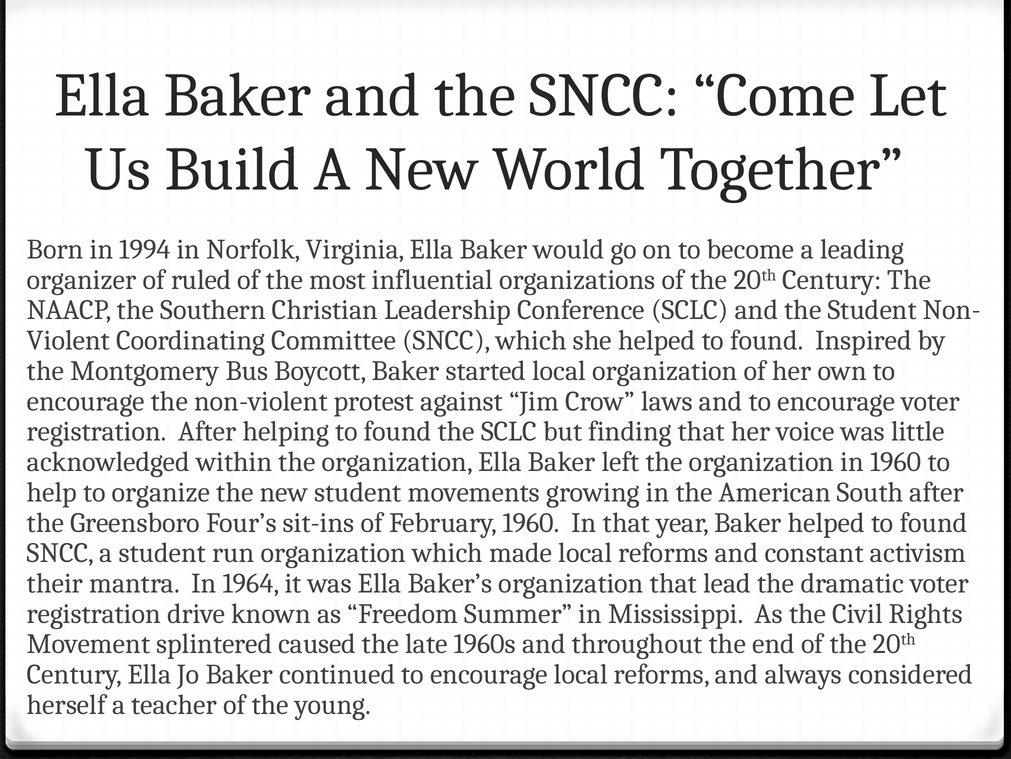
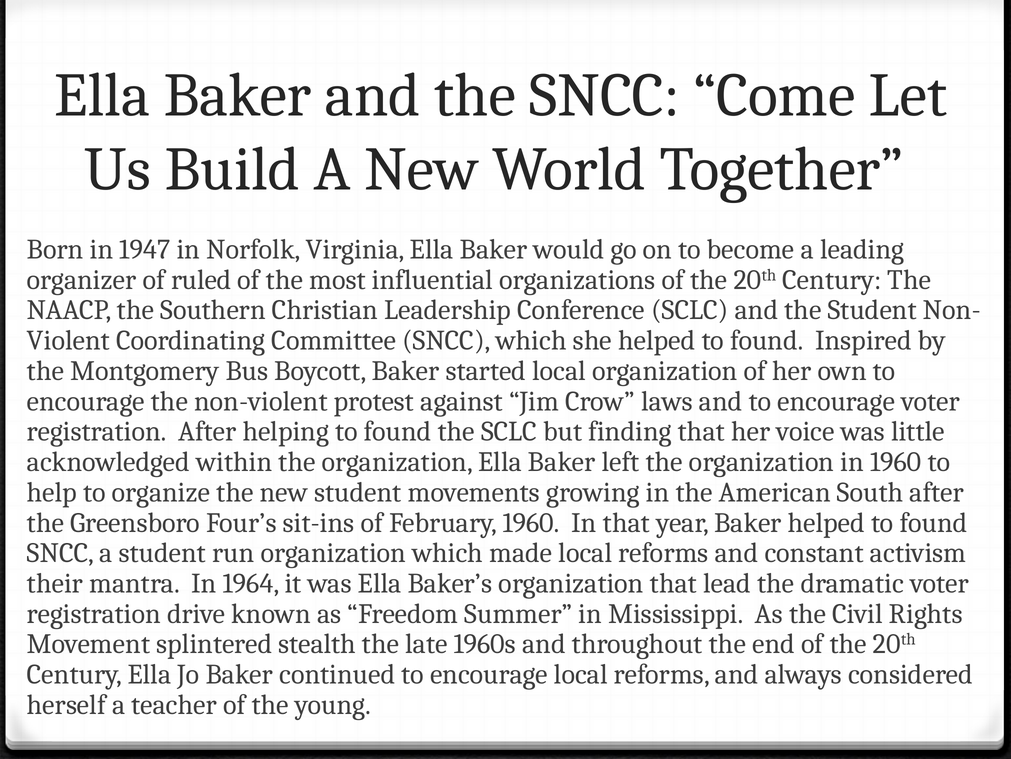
1994: 1994 -> 1947
caused: caused -> stealth
